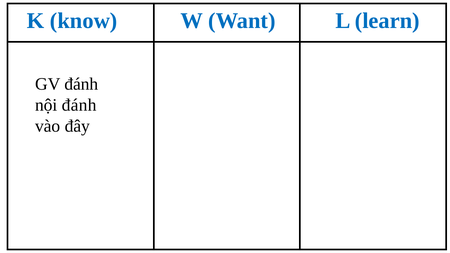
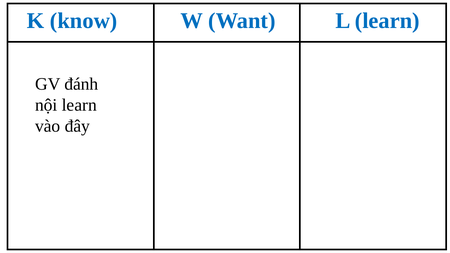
nội đánh: đánh -> learn
